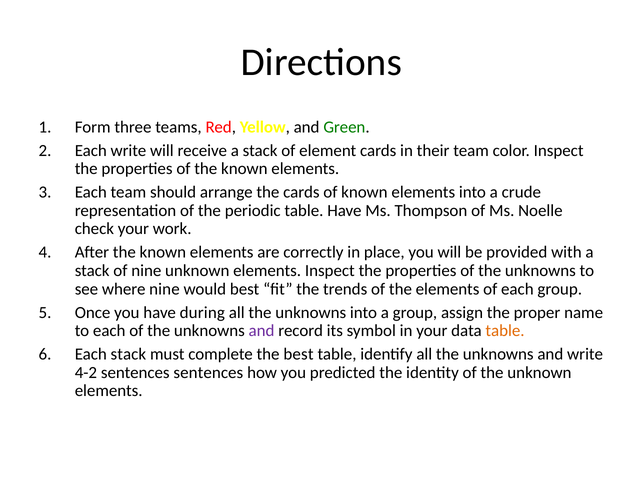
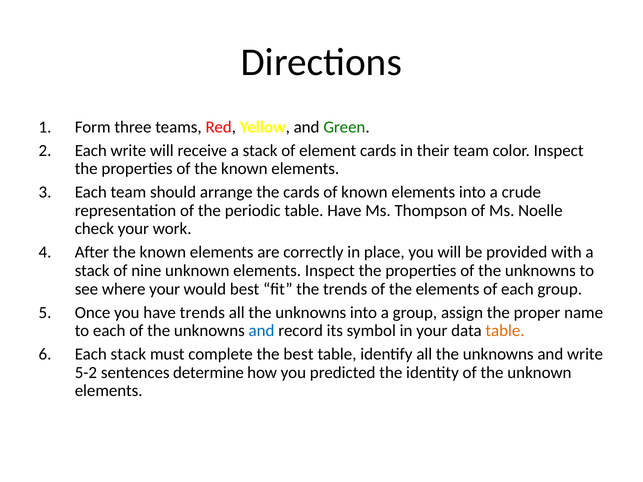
where nine: nine -> your
have during: during -> trends
and at (262, 331) colour: purple -> blue
4-2: 4-2 -> 5-2
sentences sentences: sentences -> determine
